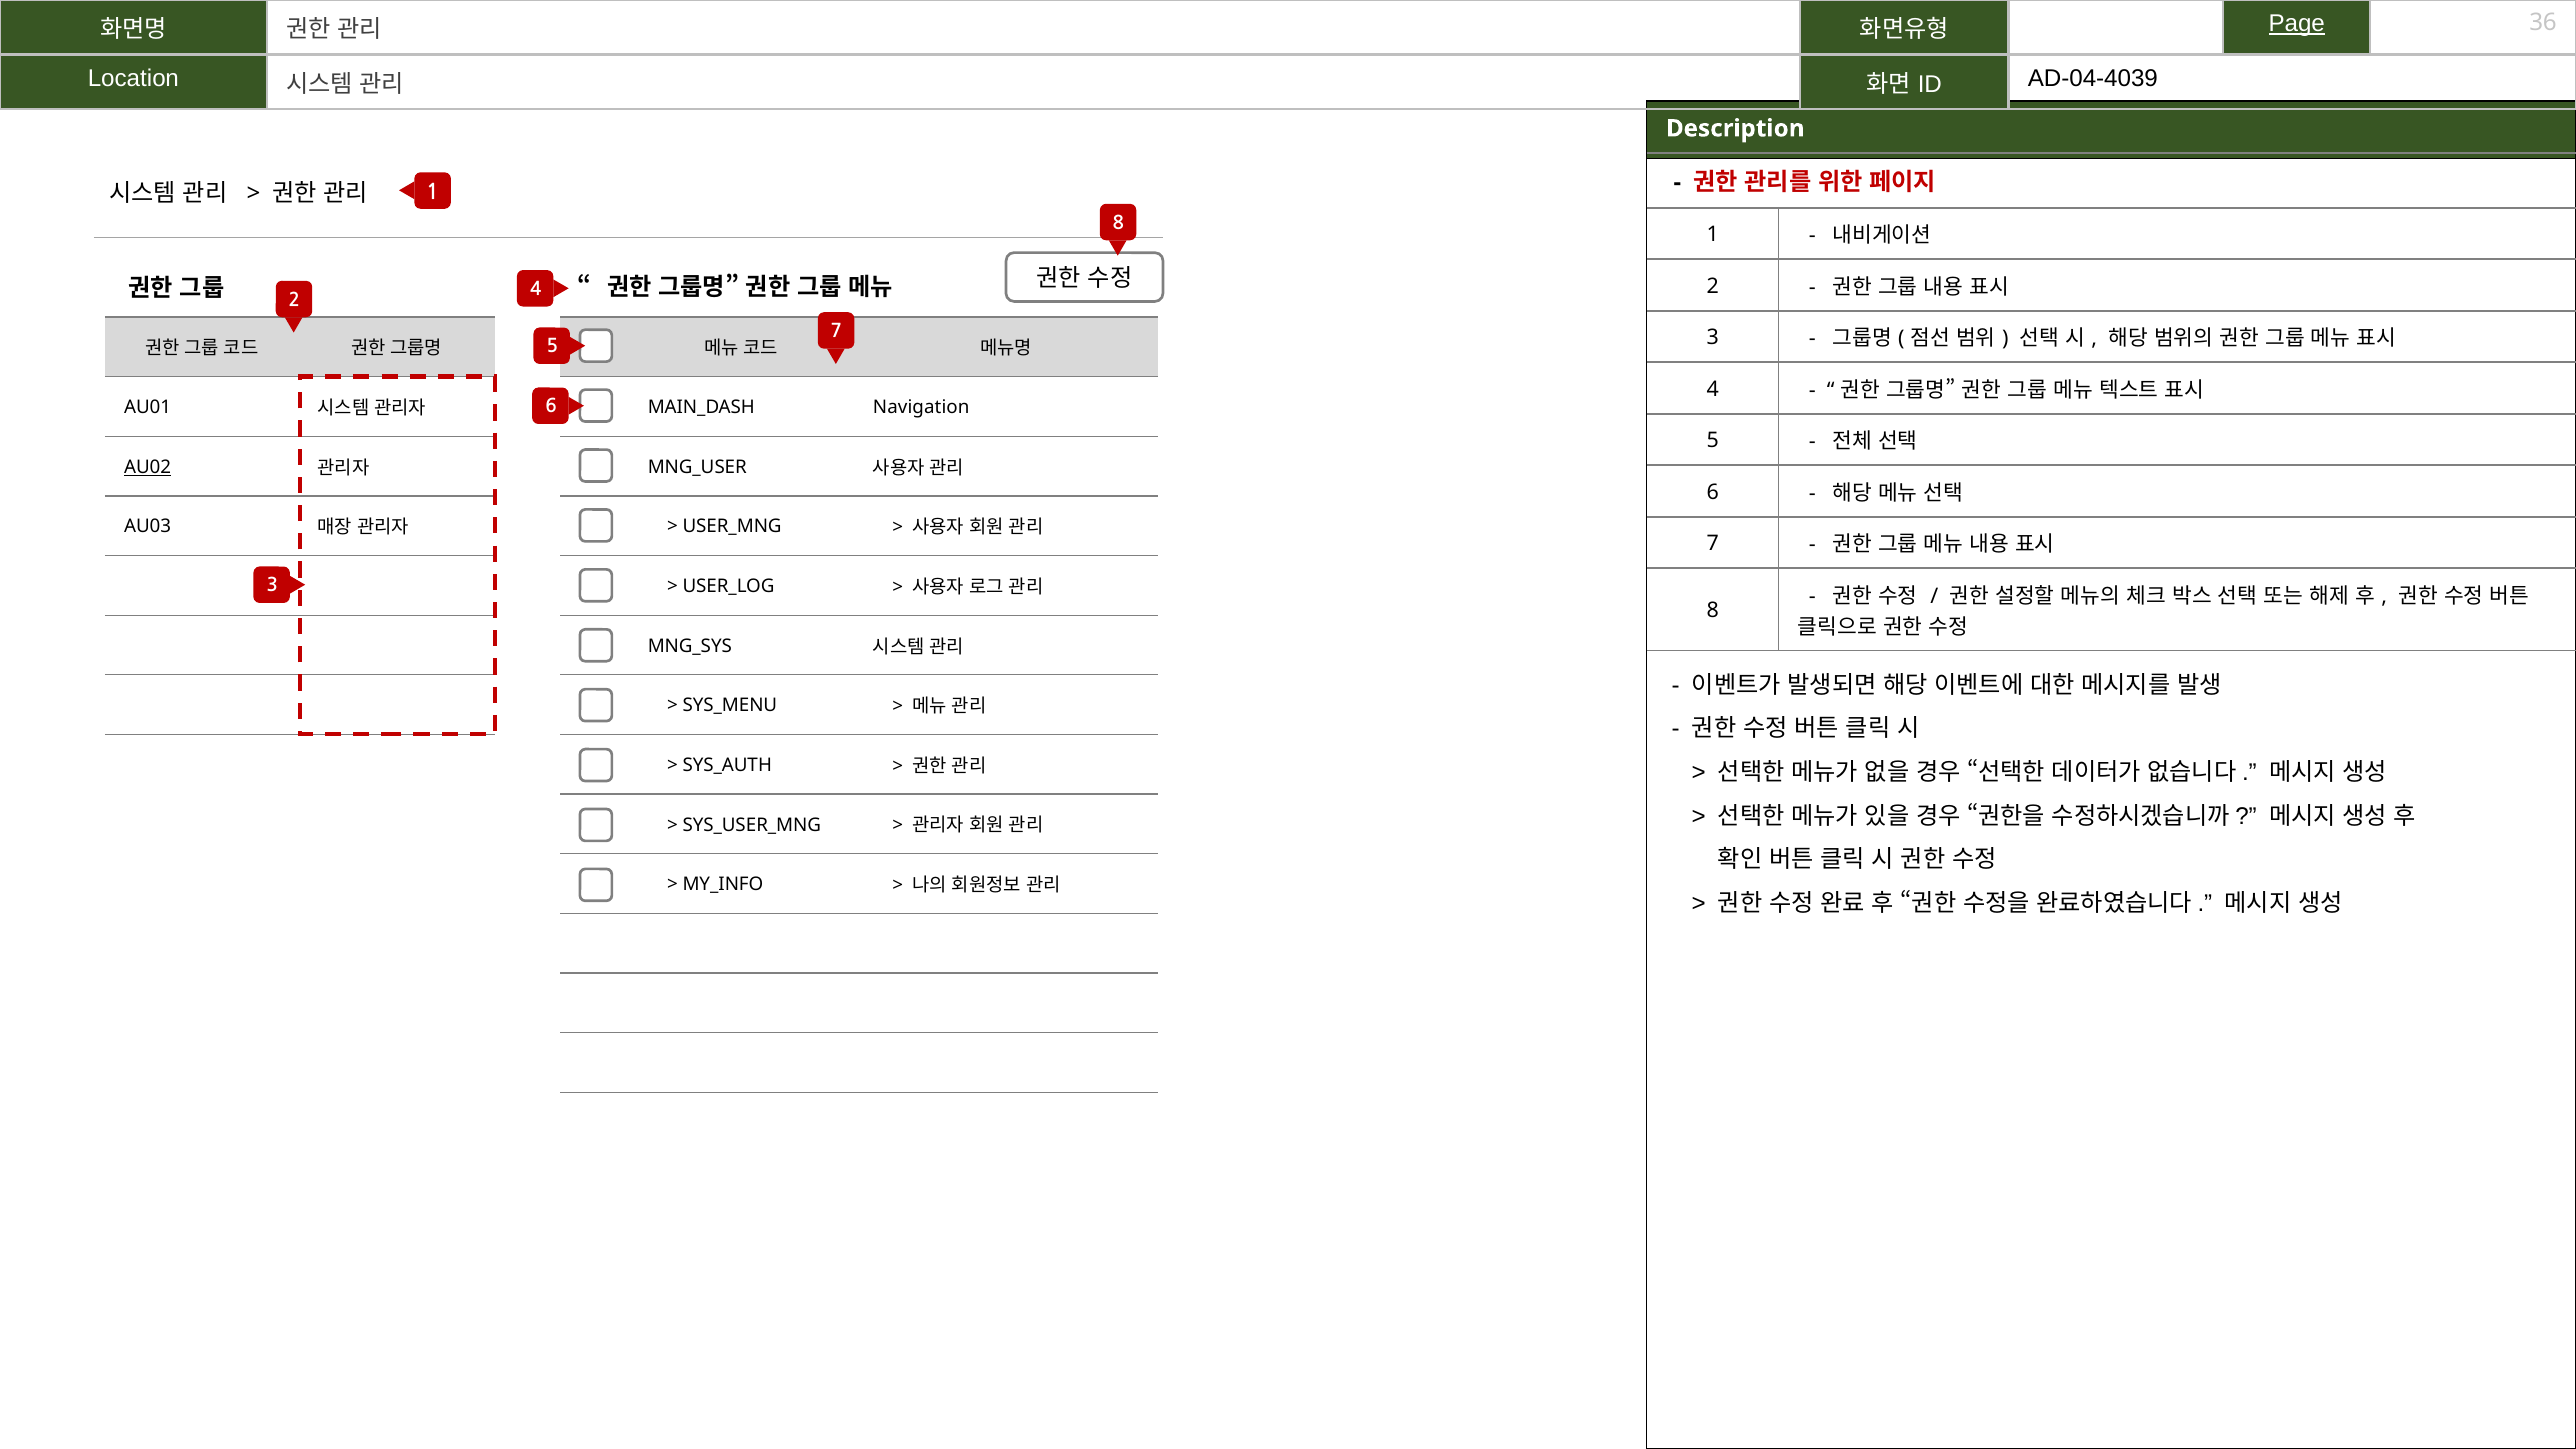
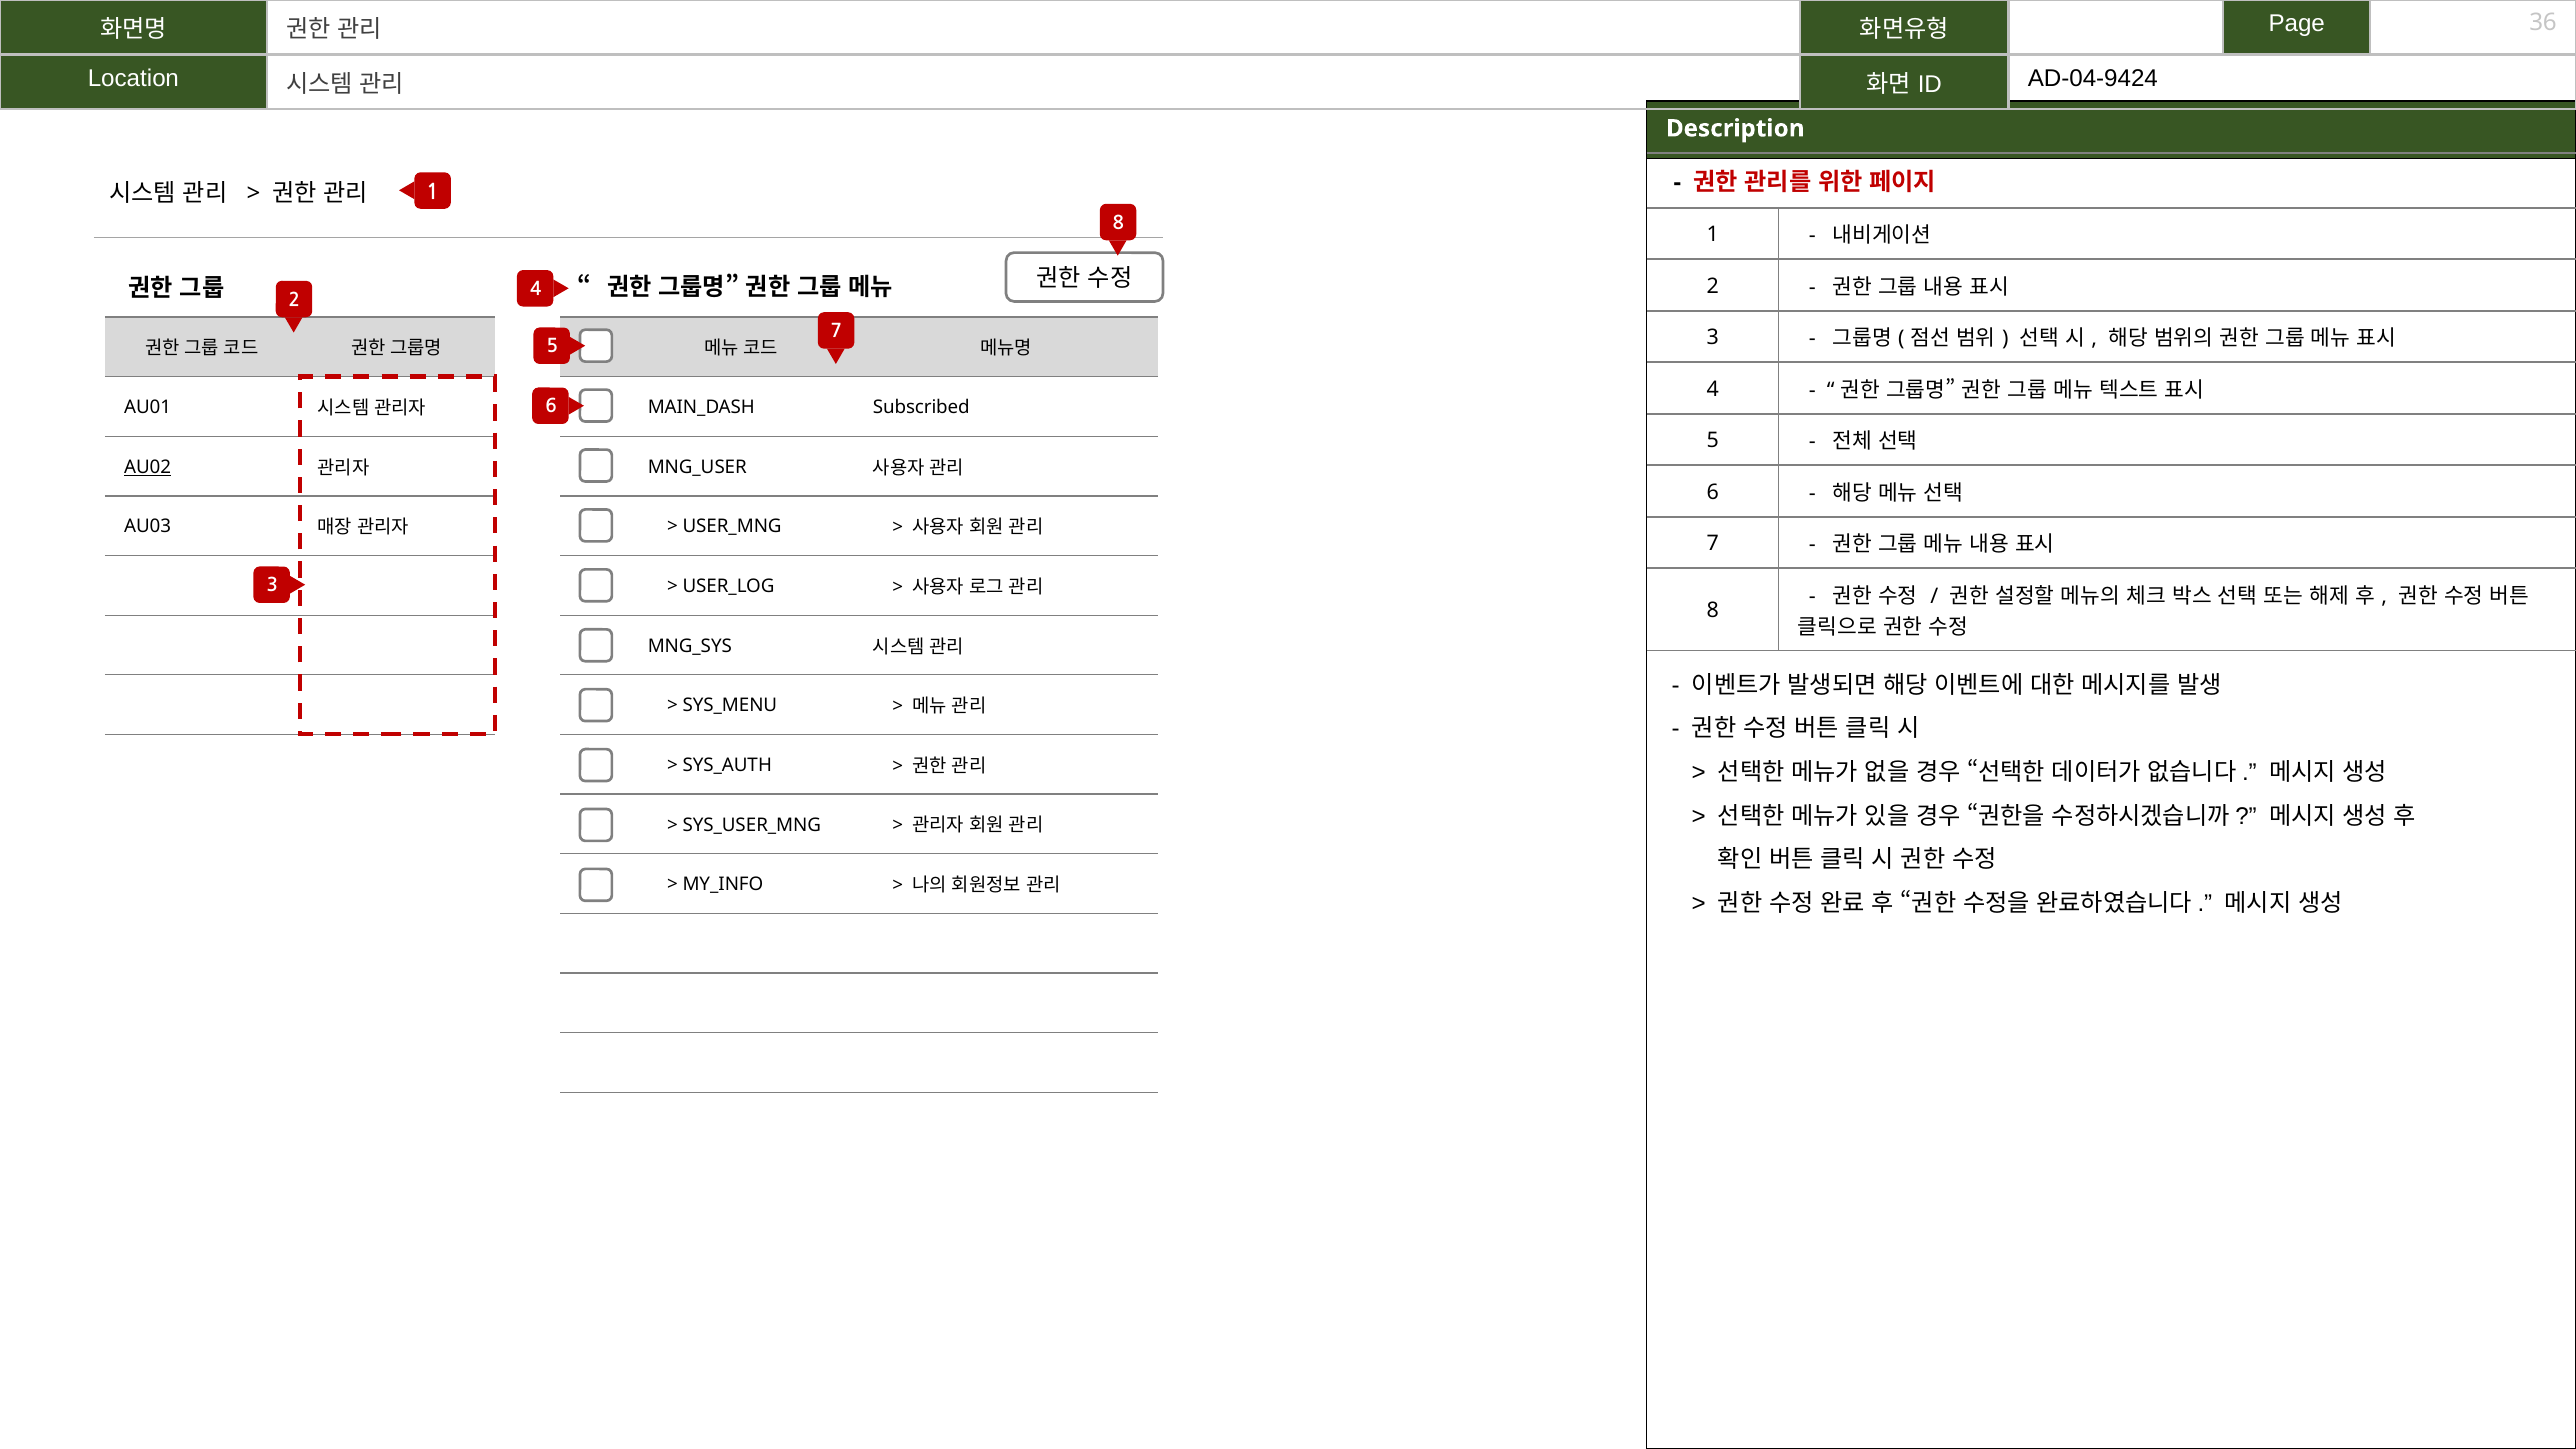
Page underline: present -> none
AD-04-4039: AD-04-4039 -> AD-04-9424
Navigation: Navigation -> Subscribed
